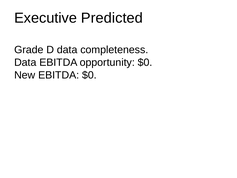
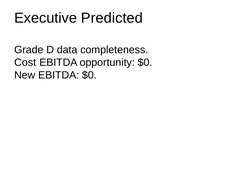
Data at (25, 62): Data -> Cost
